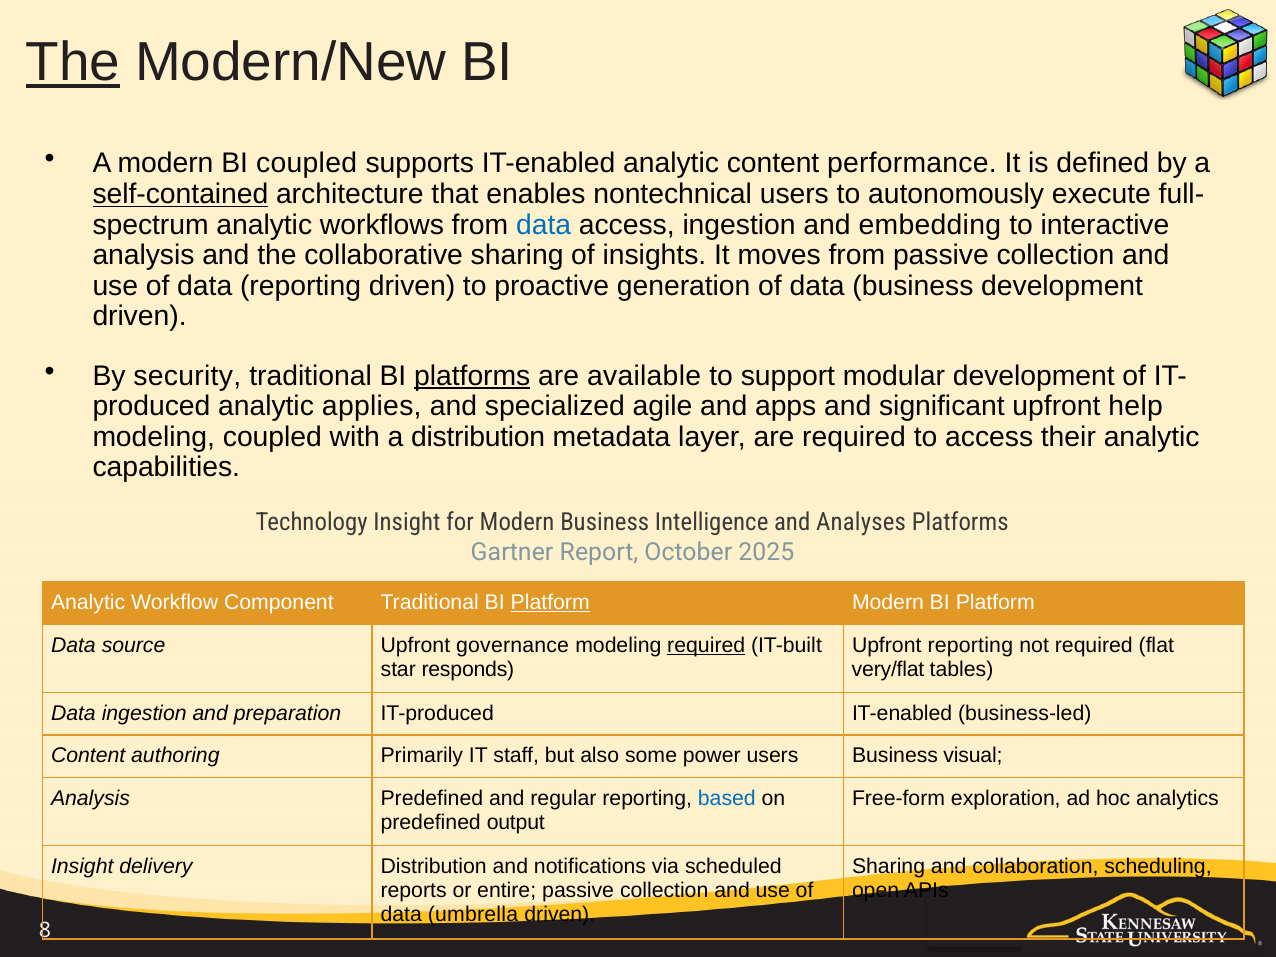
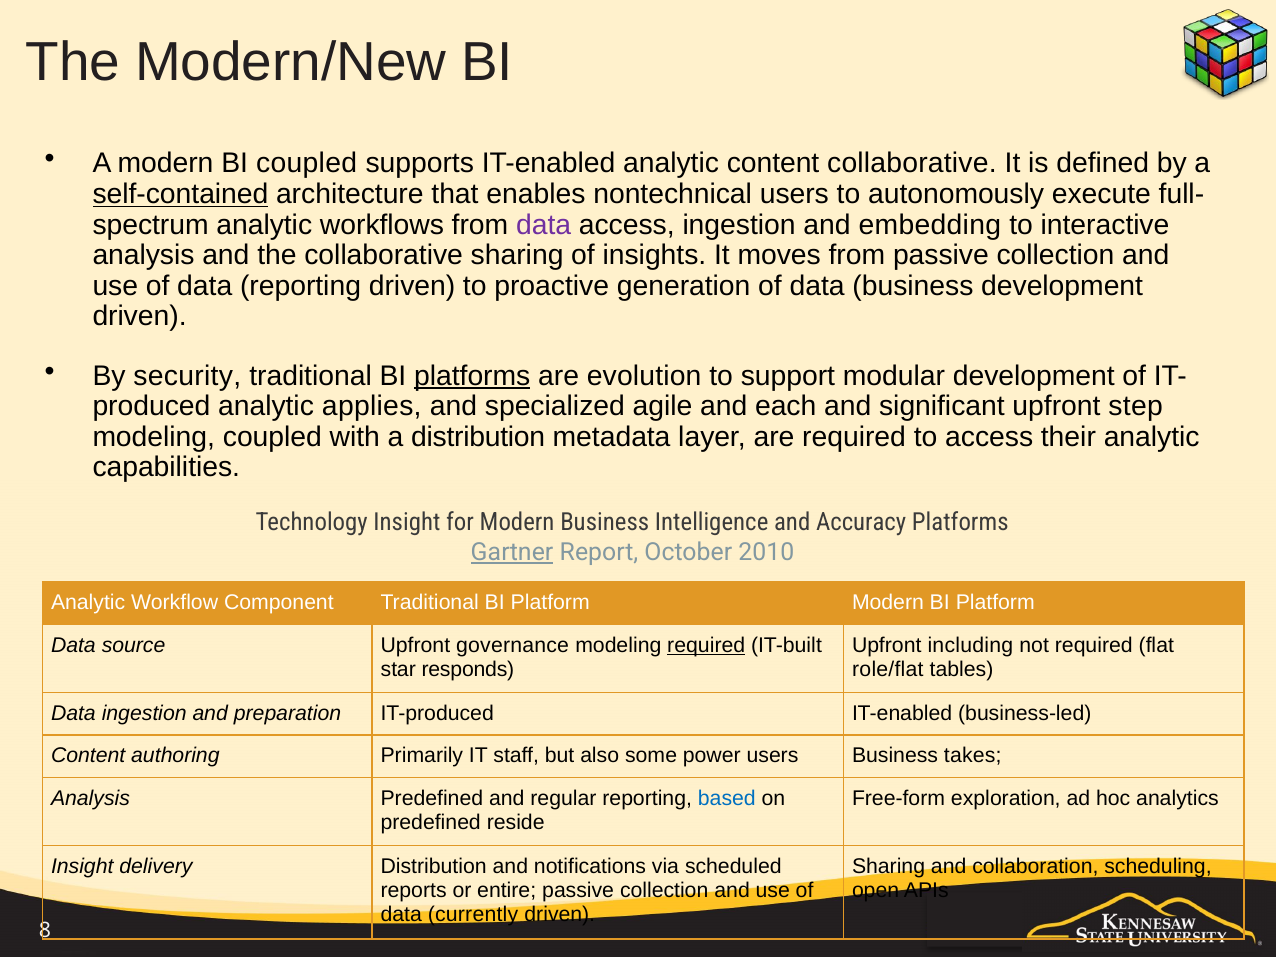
The at (73, 62) underline: present -> none
content performance: performance -> collaborative
data at (544, 225) colour: blue -> purple
available: available -> evolution
apps: apps -> each
help: help -> step
Analyses: Analyses -> Accuracy
Gartner underline: none -> present
2025: 2025 -> 2010
Platform at (550, 603) underline: present -> none
Upfront reporting: reporting -> including
very/flat: very/flat -> role/flat
visual: visual -> takes
output: output -> reside
umbrella: umbrella -> currently
